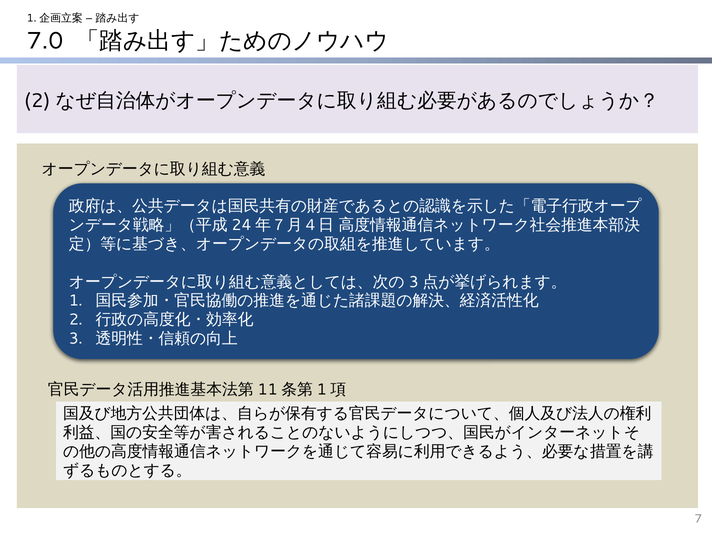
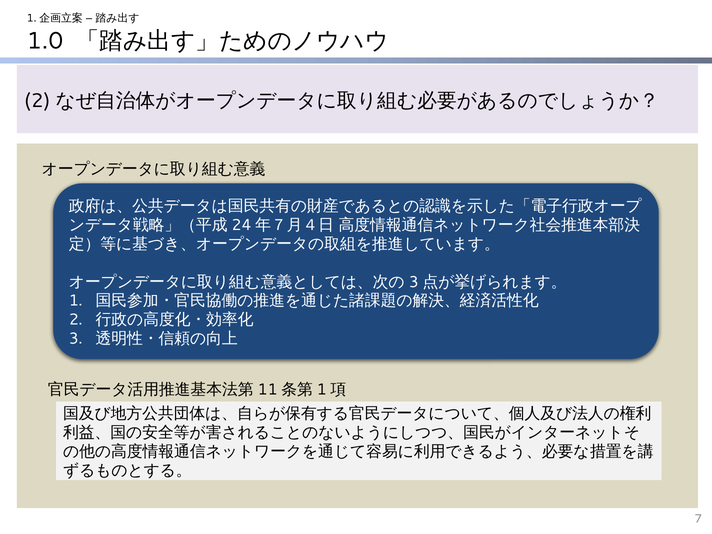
7.0: 7.0 -> 1.0
